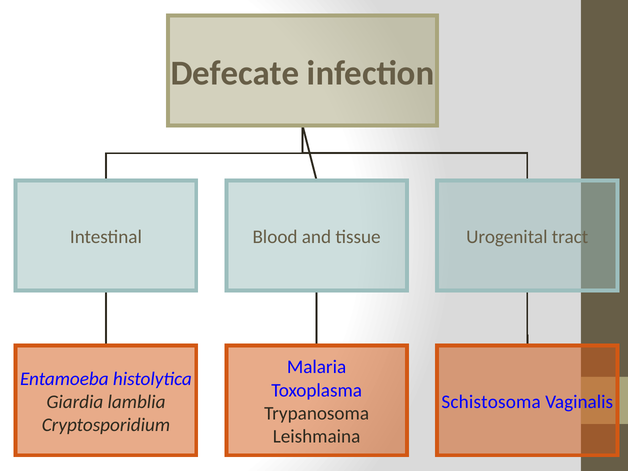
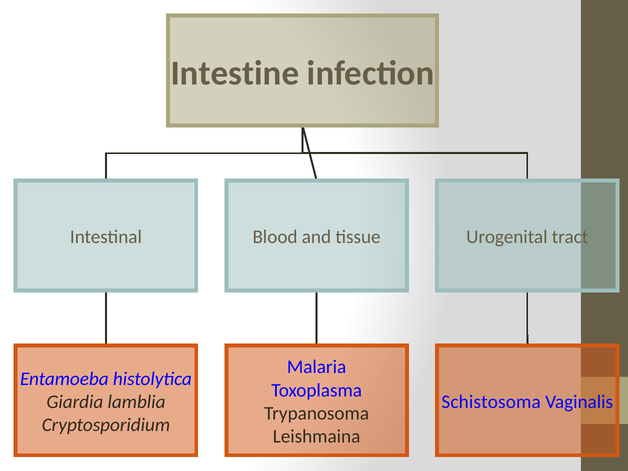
Defecate: Defecate -> Intestine
